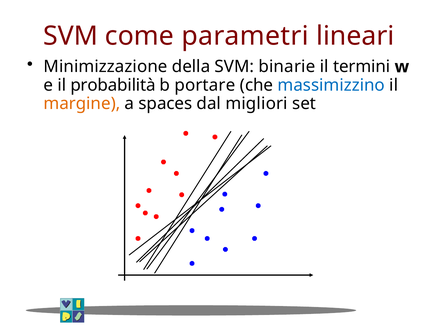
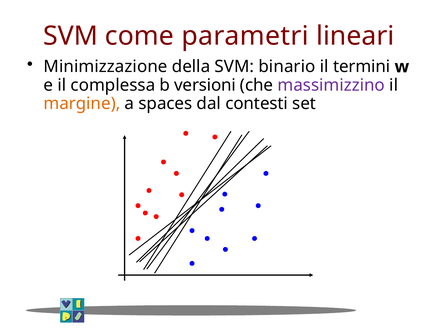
binarie: binarie -> binario
probabilità: probabilità -> complessa
portare: portare -> versioni
massimizzino colour: blue -> purple
migliori: migliori -> contesti
